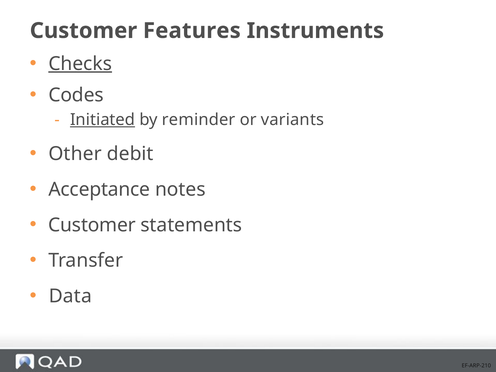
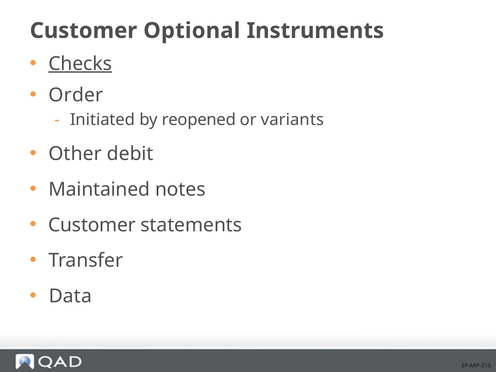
Features: Features -> Optional
Codes: Codes -> Order
Initiated underline: present -> none
reminder: reminder -> reopened
Acceptance: Acceptance -> Maintained
